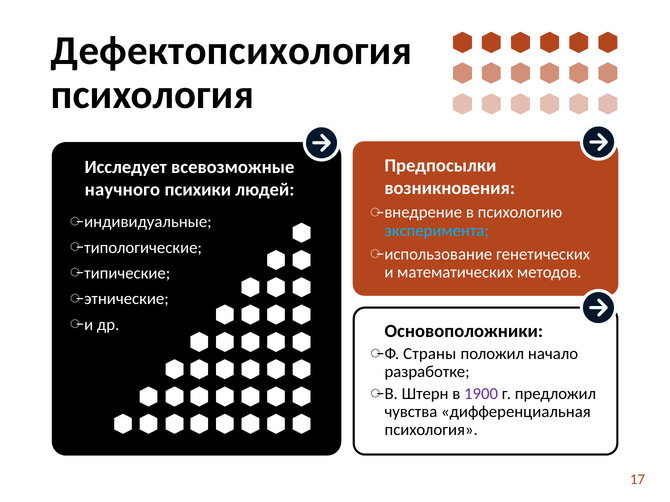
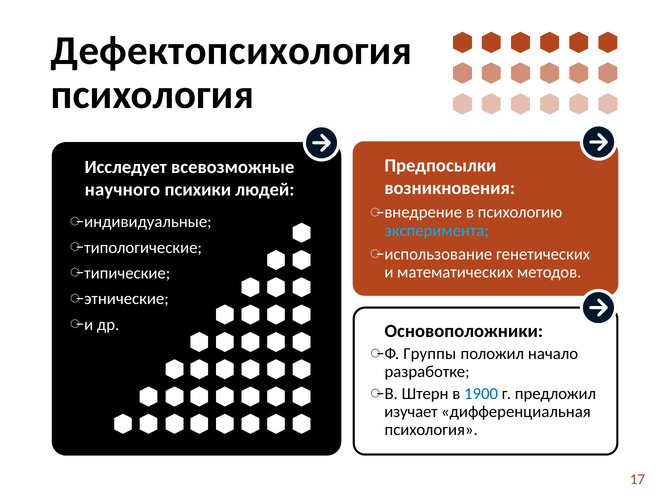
Страны: Страны -> Группы
1900 colour: purple -> blue
чувства: чувства -> изучает
